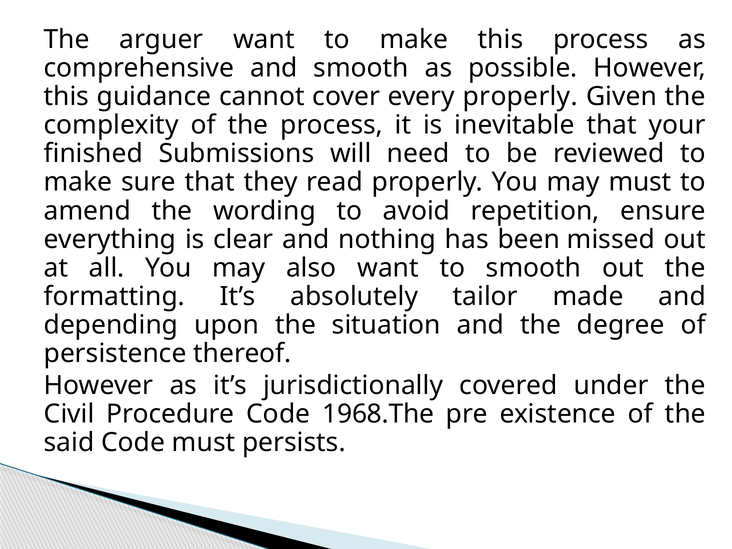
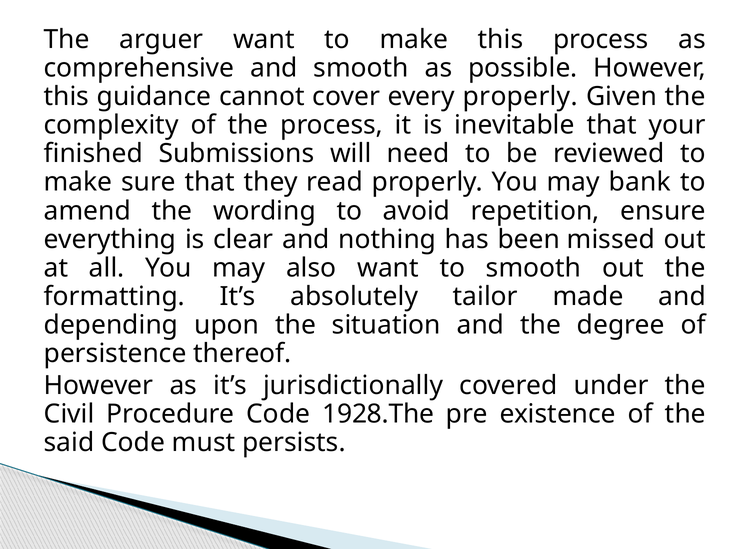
may must: must -> bank
1968.The: 1968.The -> 1928.The
